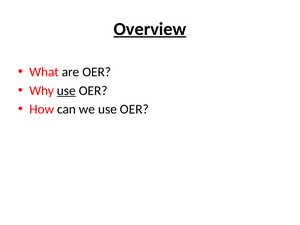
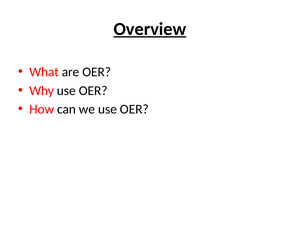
use at (66, 91) underline: present -> none
